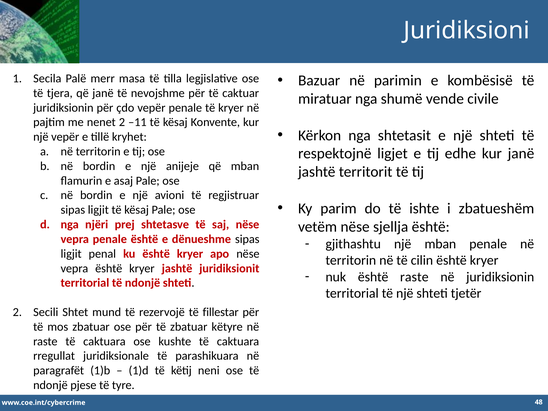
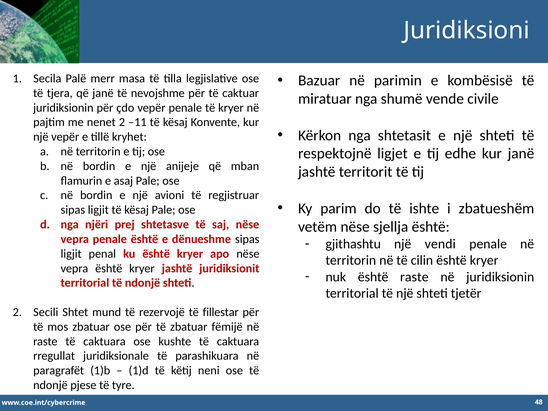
një mban: mban -> vendi
këtyre: këtyre -> fëmijë
